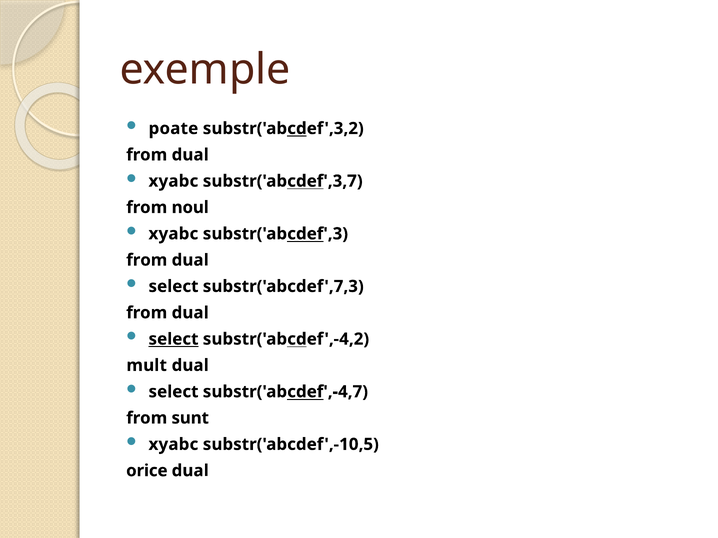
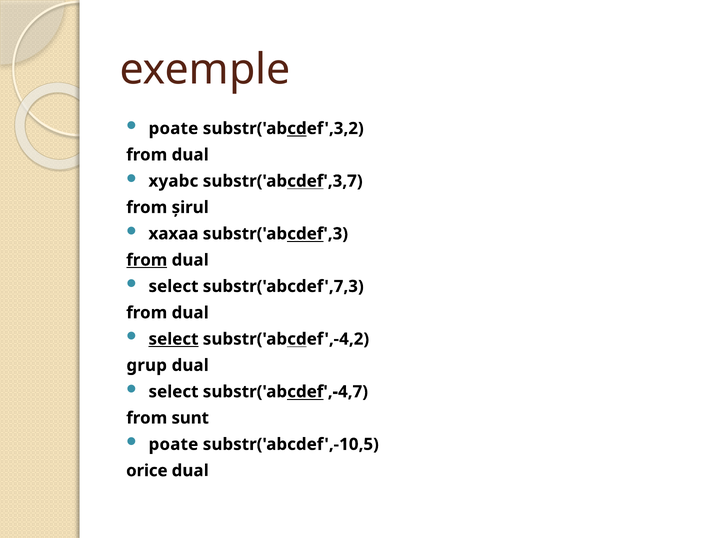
noul: noul -> şirul
xyabc at (173, 234): xyabc -> xaxaa
from at (147, 260) underline: none -> present
mult: mult -> grup
xyabc at (173, 445): xyabc -> poate
